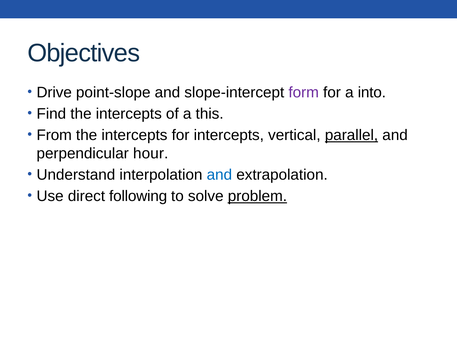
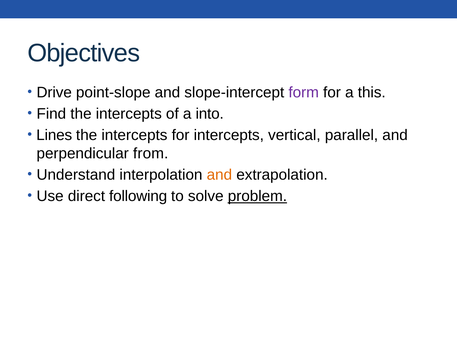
into: into -> this
this: this -> into
From: From -> Lines
parallel underline: present -> none
hour: hour -> from
and at (219, 175) colour: blue -> orange
